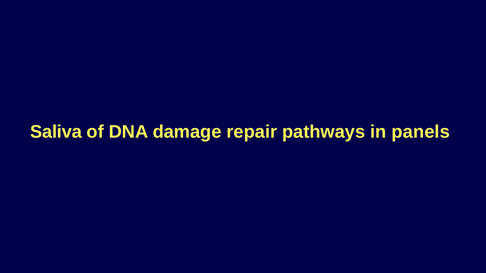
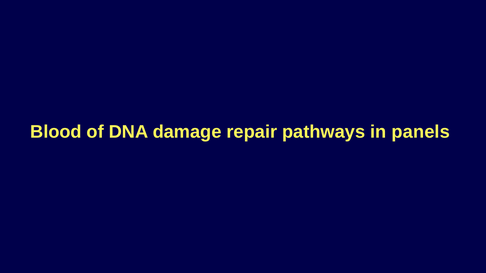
Saliva: Saliva -> Blood
